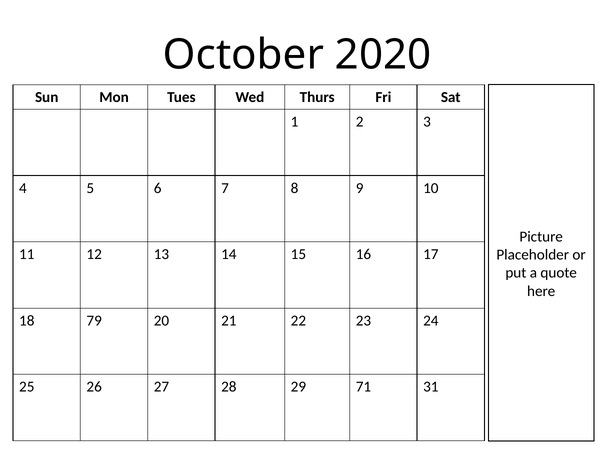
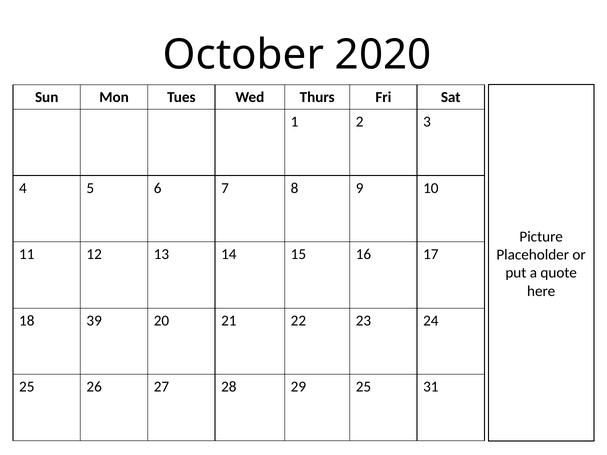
79: 79 -> 39
29 71: 71 -> 25
